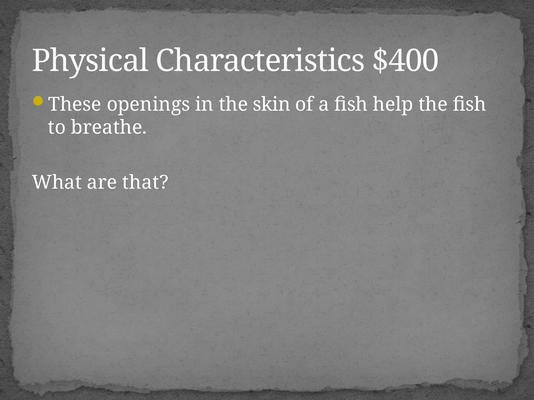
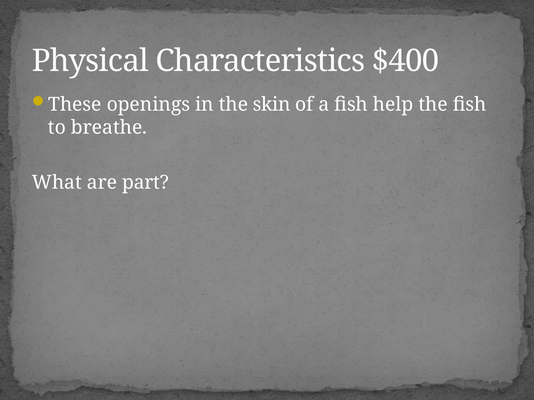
that: that -> part
